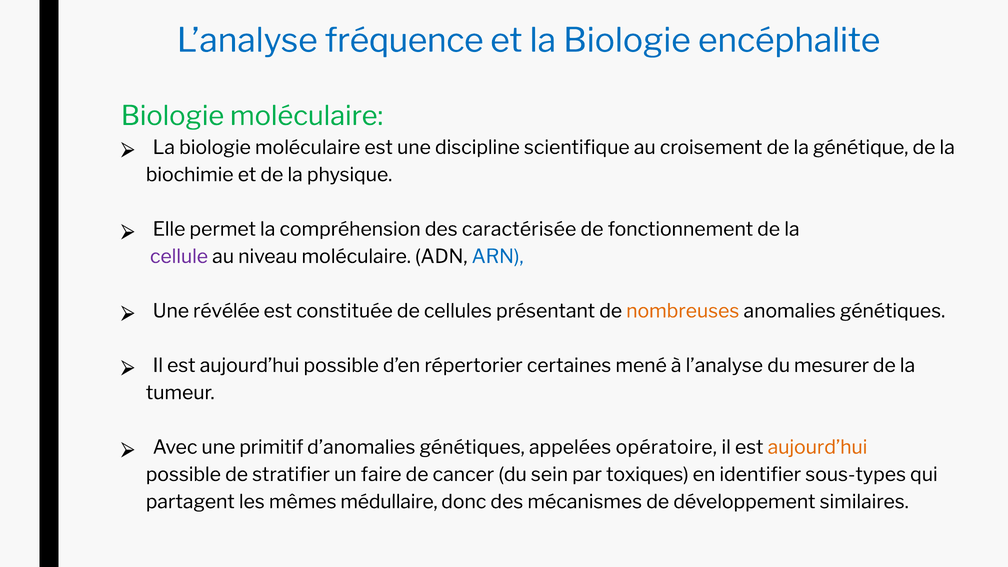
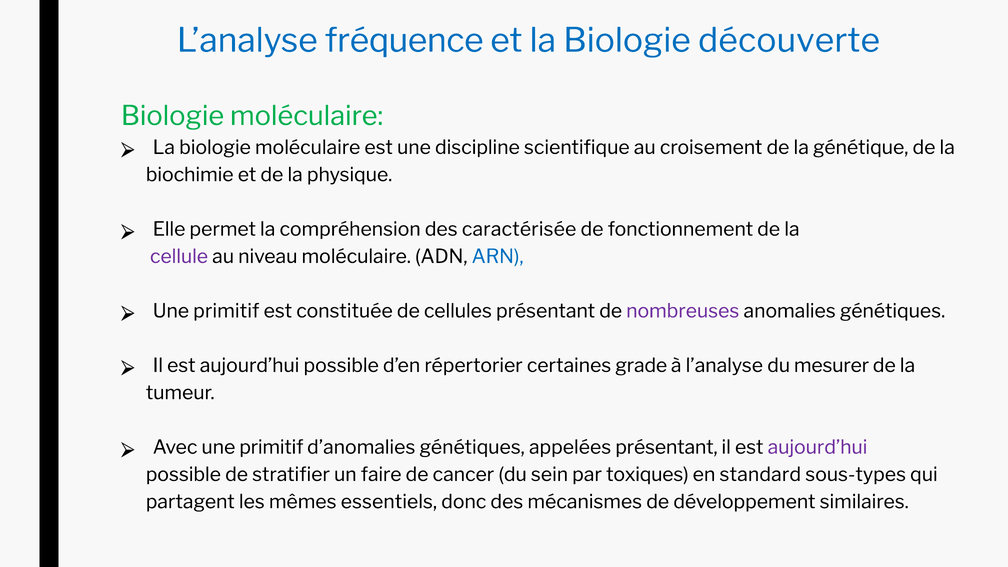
encéphalite: encéphalite -> découverte
révélée at (226, 311): révélée -> primitif
nombreuses colour: orange -> purple
mené: mené -> grade
appelées opératoire: opératoire -> présentant
aujourd’hui at (817, 447) colour: orange -> purple
identifier: identifier -> standard
médullaire: médullaire -> essentiels
